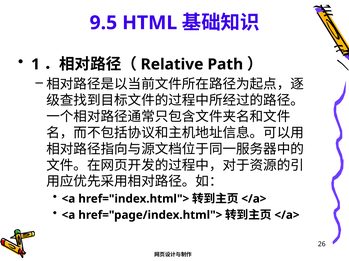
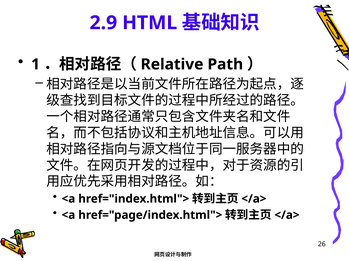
9.5: 9.5 -> 2.9
